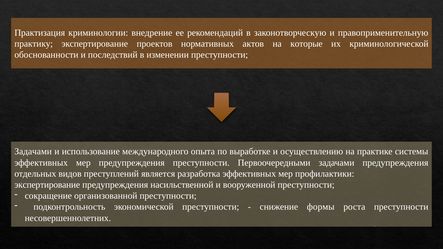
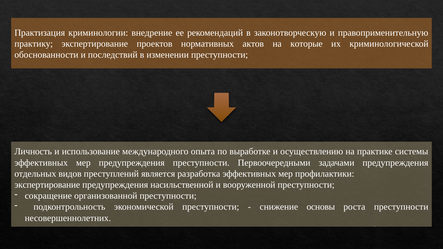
Задачами at (33, 152): Задачами -> Личность
формы: формы -> основы
